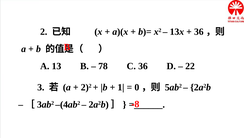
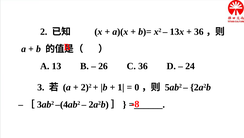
78: 78 -> 26
22: 22 -> 24
